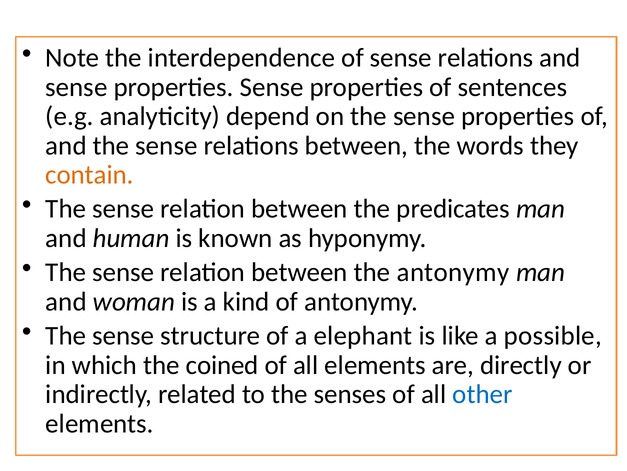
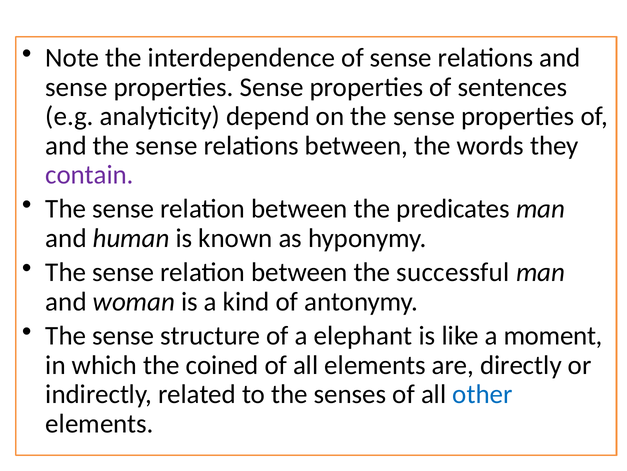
contain colour: orange -> purple
the antonymy: antonymy -> successful
possible: possible -> moment
